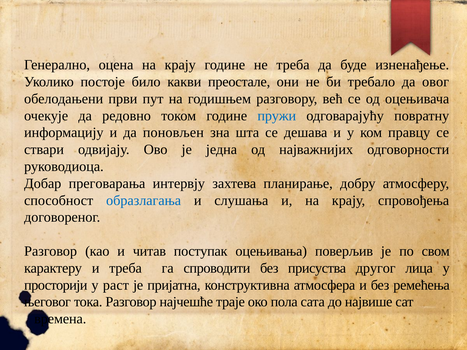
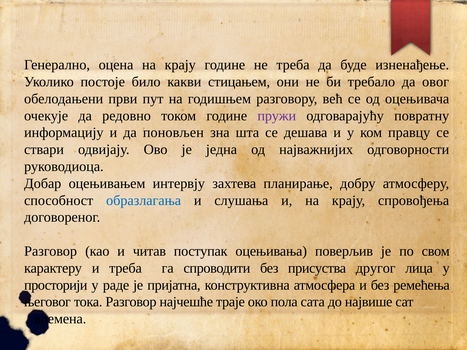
преостале: преостале -> стицањем
пружи colour: blue -> purple
преговарања: преговарања -> оцењивањем
раст: раст -> раде
